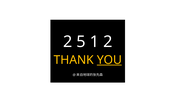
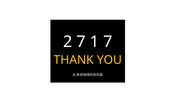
2 5: 5 -> 7
1 2: 2 -> 7
YOU underline: present -> none
